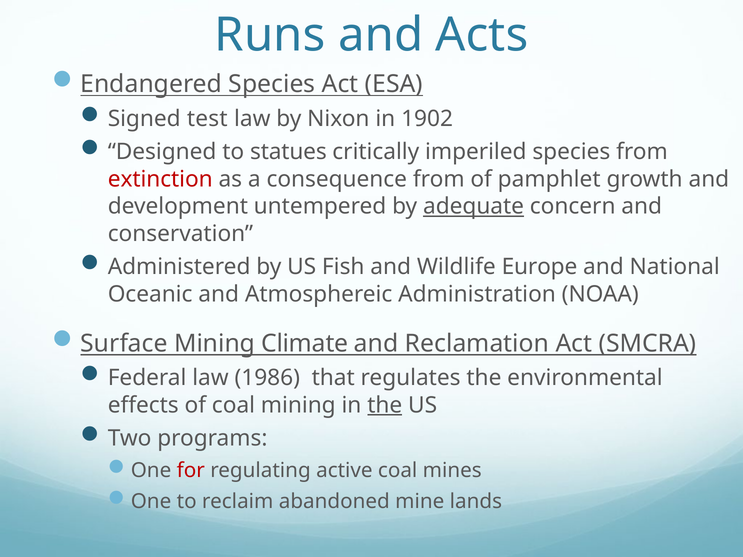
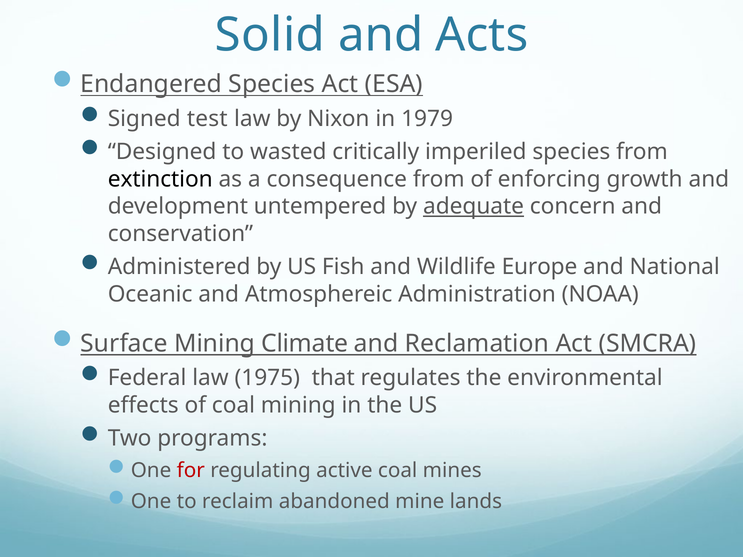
Runs: Runs -> Solid
1902: 1902 -> 1979
statues: statues -> wasted
extinction colour: red -> black
pamphlet: pamphlet -> enforcing
1986: 1986 -> 1975
the at (385, 405) underline: present -> none
